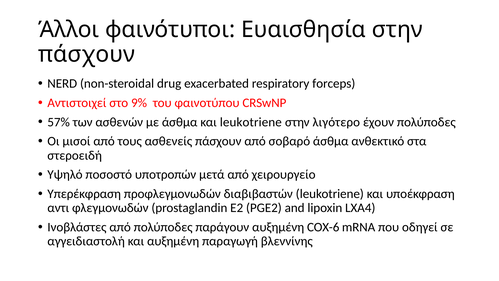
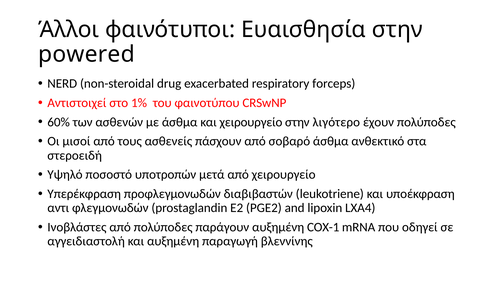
πάσχουν at (87, 54): πάσχουν -> powered
9%: 9% -> 1%
57%: 57% -> 60%
και leukotriene: leukotriene -> χειρουργείο
COX-6: COX-6 -> COX-1
